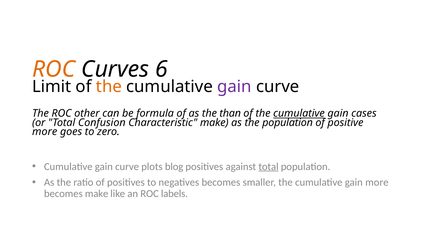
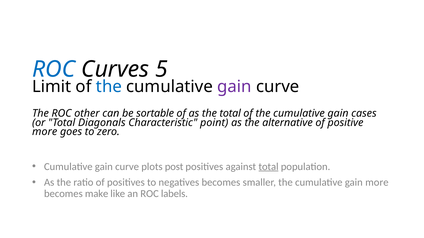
ROC at (54, 69) colour: orange -> blue
6: 6 -> 5
the at (109, 87) colour: orange -> blue
formula: formula -> sortable
the than: than -> total
cumulative at (299, 114) underline: present -> none
Confusion: Confusion -> Diagonals
Characteristic make: make -> point
the population: population -> alternative
blog: blog -> post
